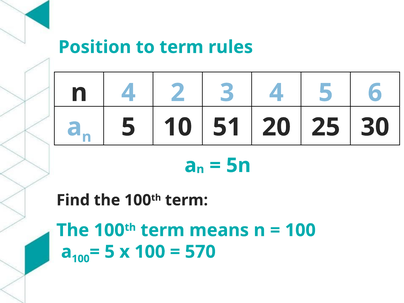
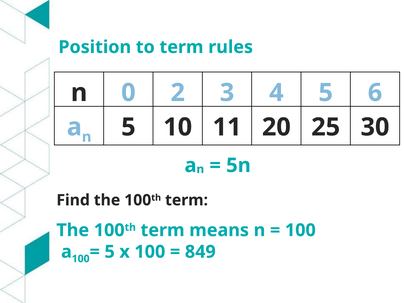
n 4: 4 -> 0
51: 51 -> 11
570: 570 -> 849
